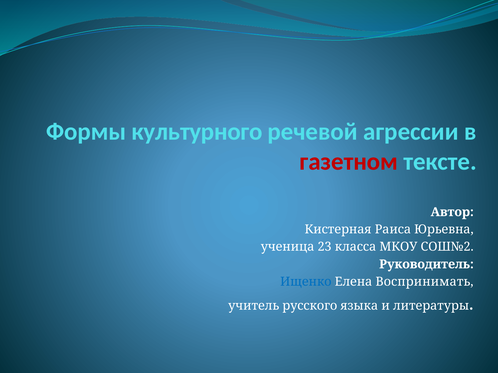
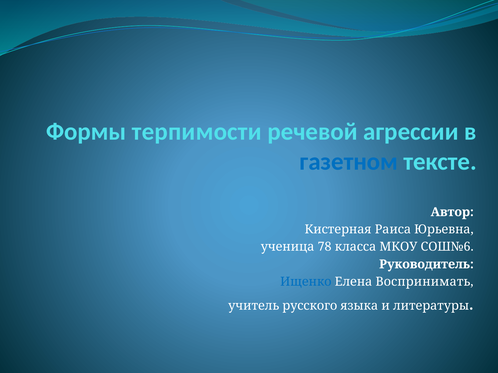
культурного: культурного -> терпимости
газетном colour: red -> blue
23: 23 -> 78
СОШ№2: СОШ№2 -> СОШ№6
